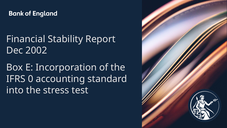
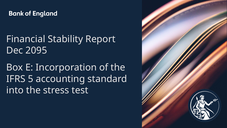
2002: 2002 -> 2095
0: 0 -> 5
